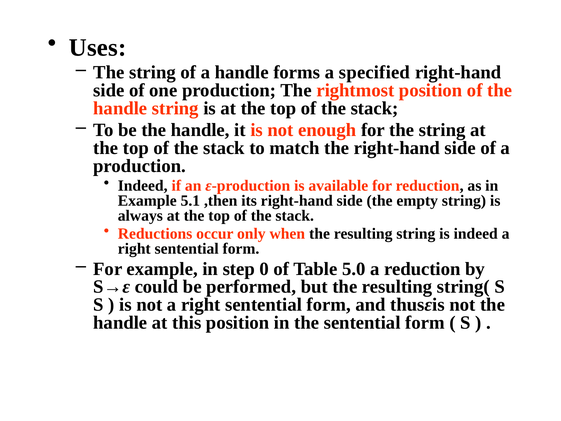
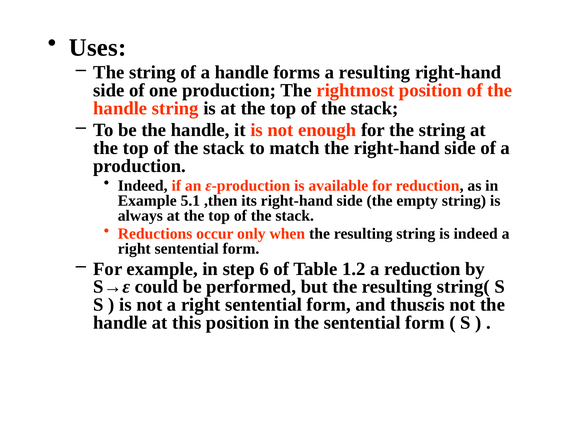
a specified: specified -> resulting
0: 0 -> 6
5.0: 5.0 -> 1.2
